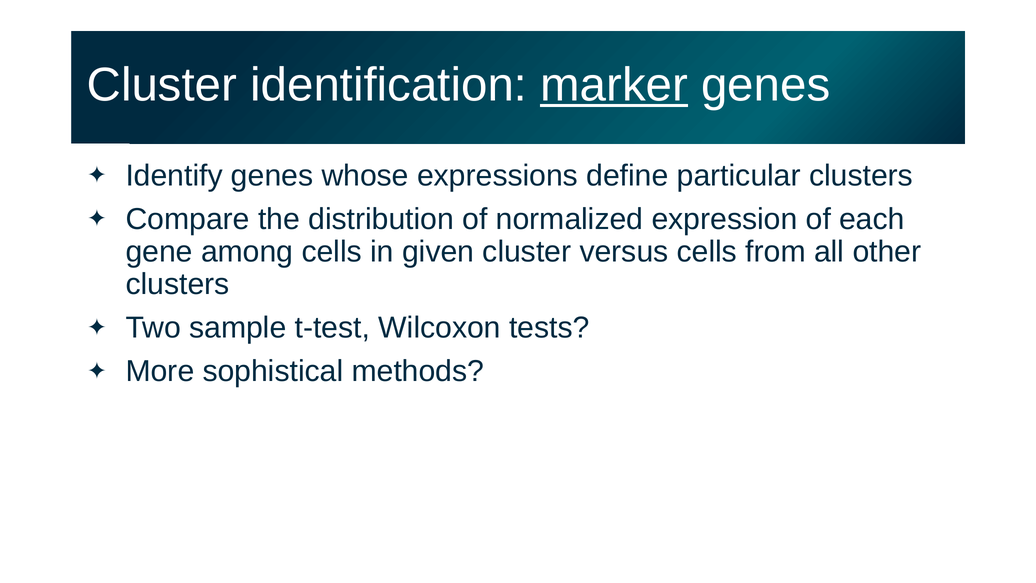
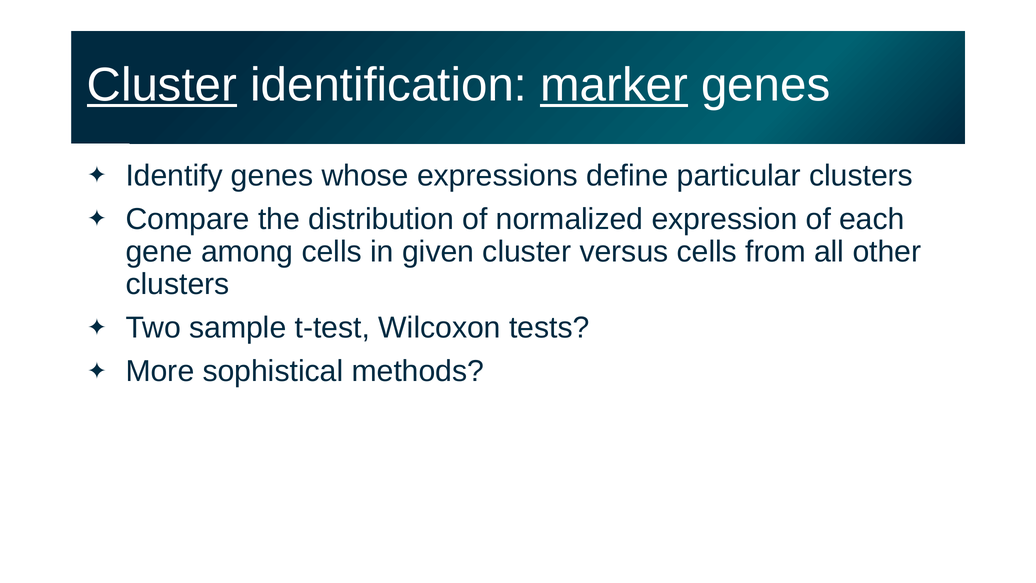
Cluster at (162, 85) underline: none -> present
